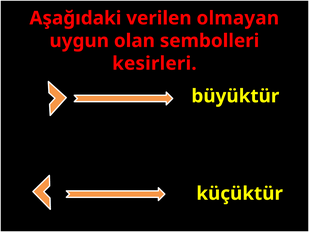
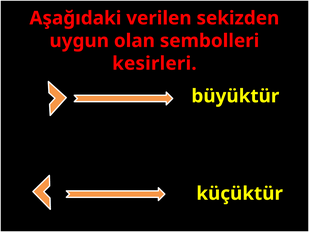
olmayan: olmayan -> sekizden
